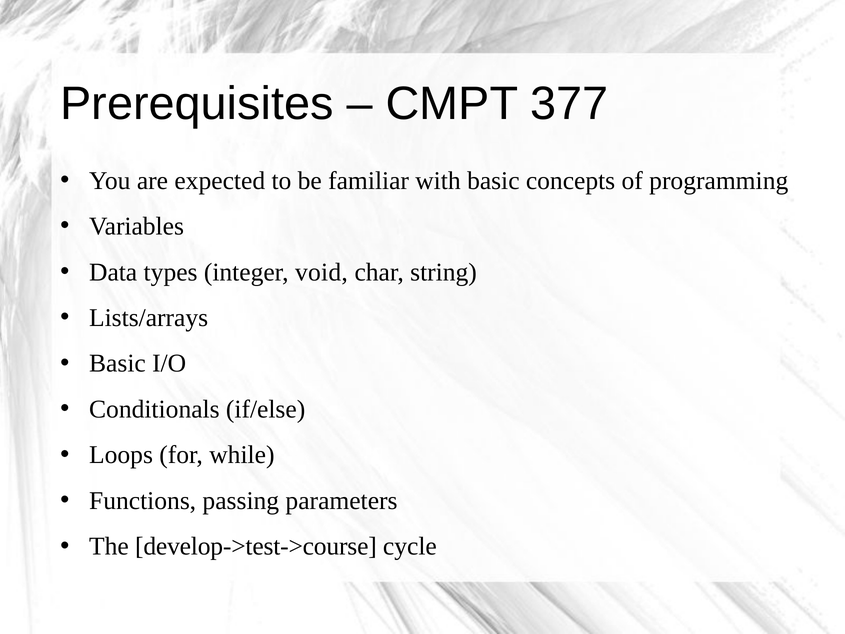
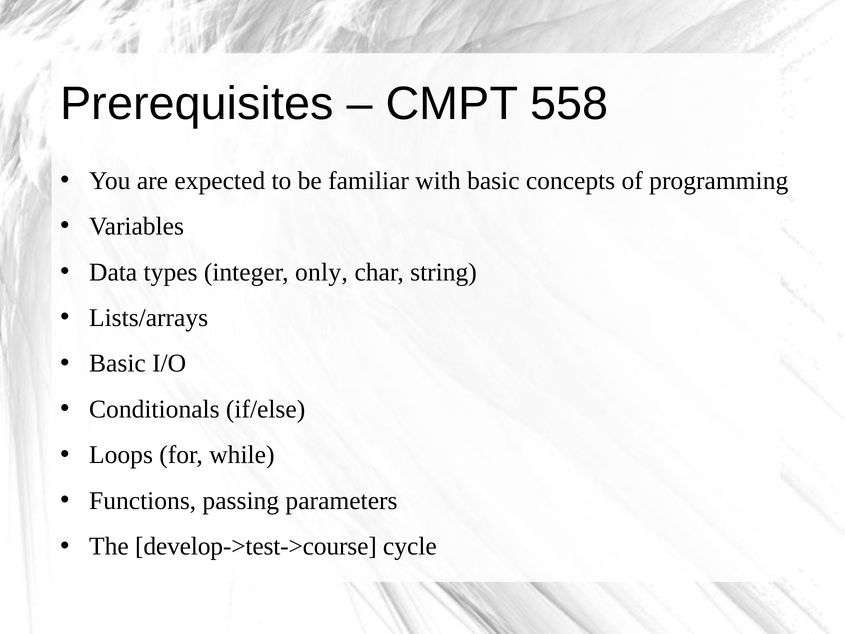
377: 377 -> 558
void: void -> only
